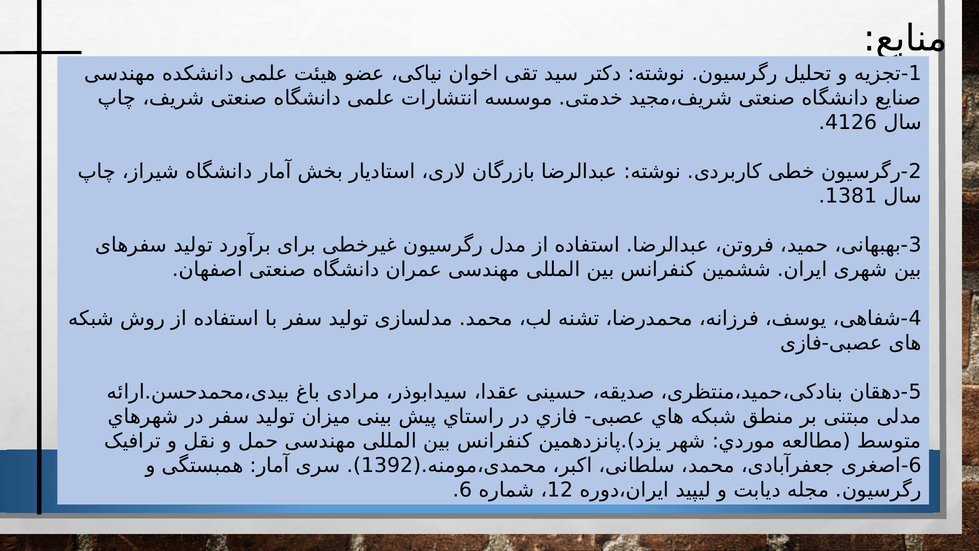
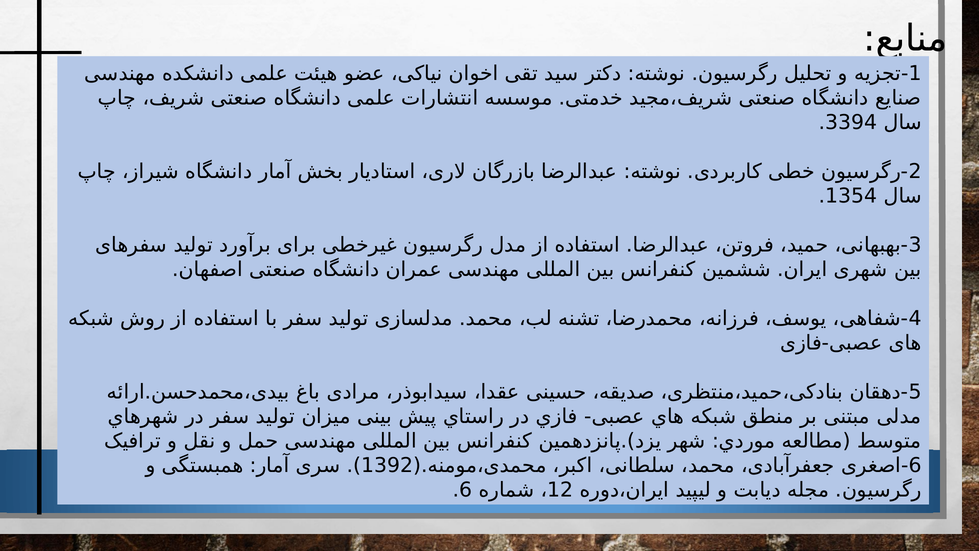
4126: 4126 -> 3394
1381: 1381 -> 1354
